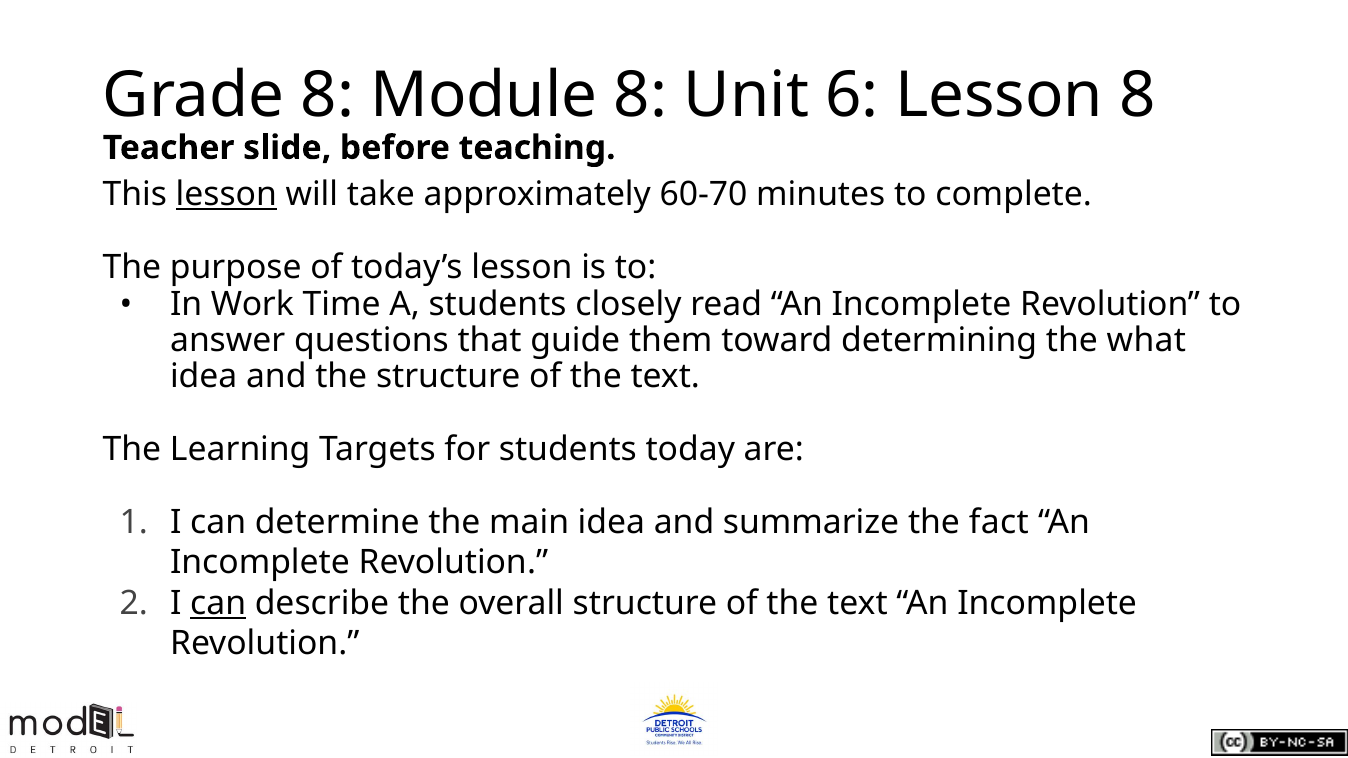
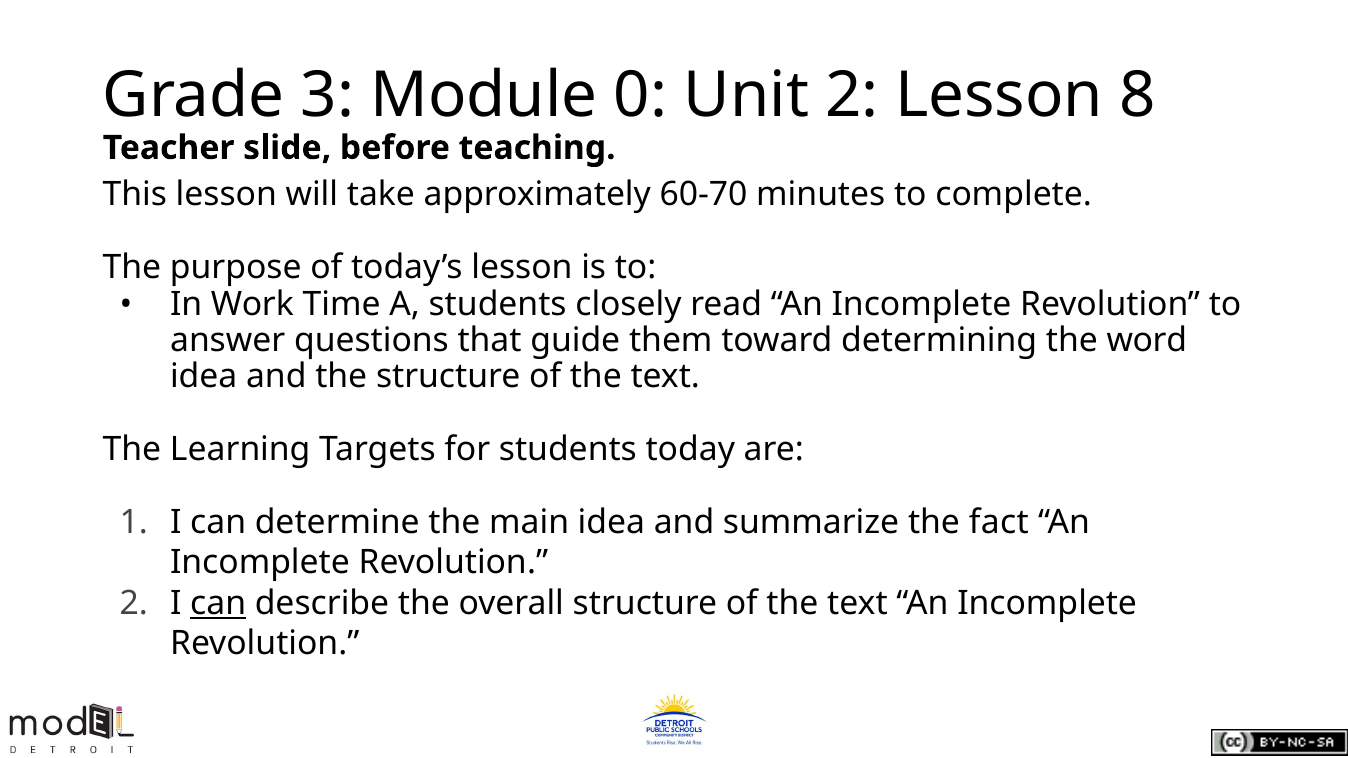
Grade 8: 8 -> 3
Module 8: 8 -> 0
Unit 6: 6 -> 2
lesson at (226, 195) underline: present -> none
what: what -> word
